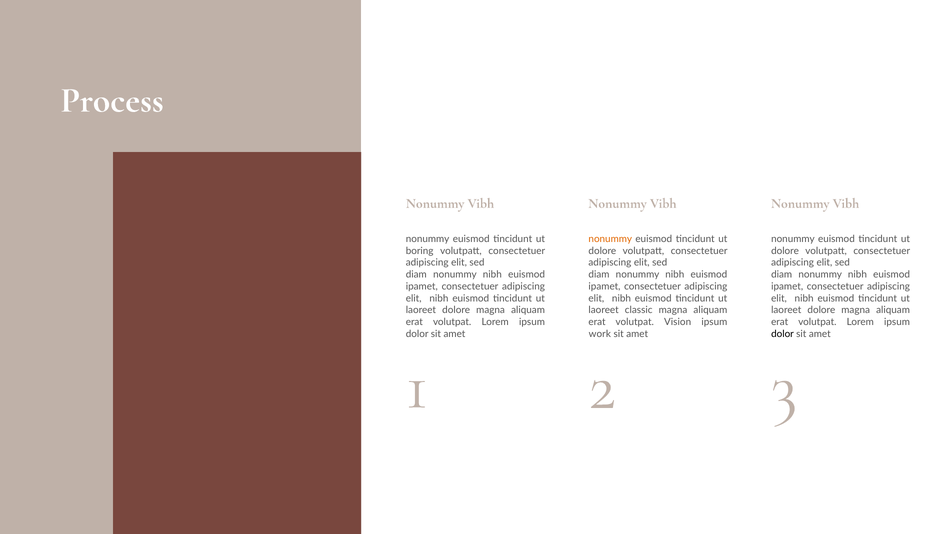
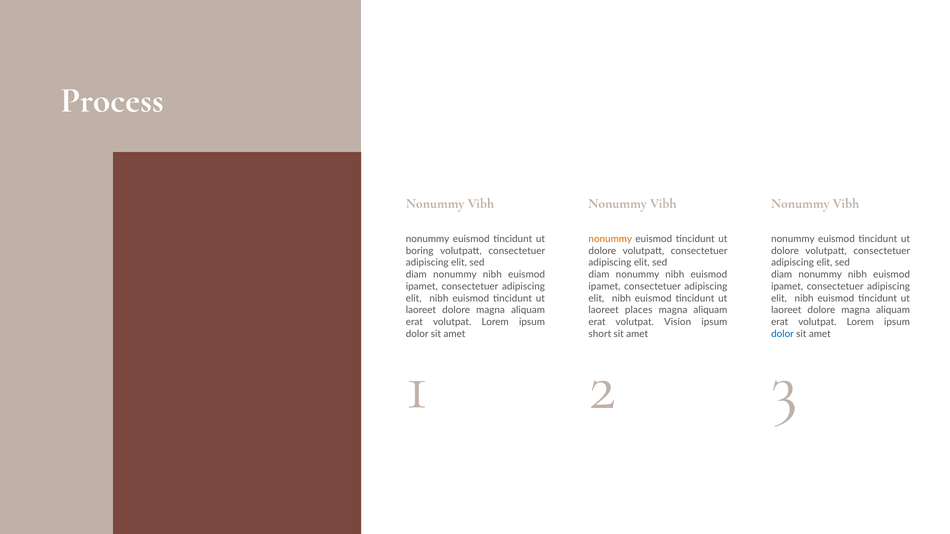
classic: classic -> places
work: work -> short
dolor at (782, 334) colour: black -> blue
